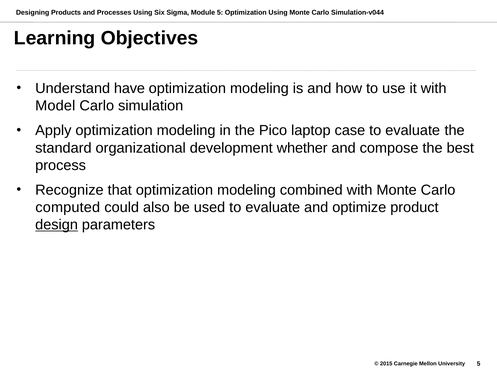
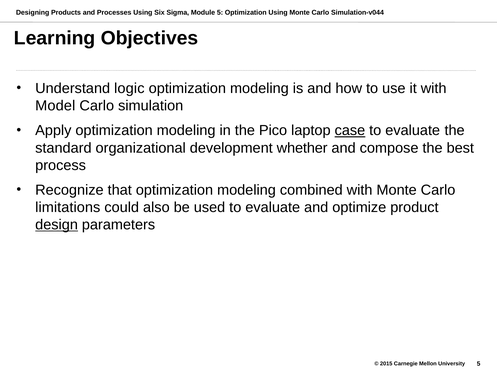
have: have -> logic
case underline: none -> present
computed: computed -> limitations
